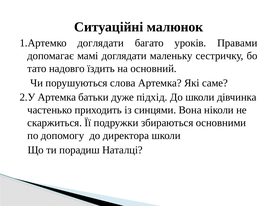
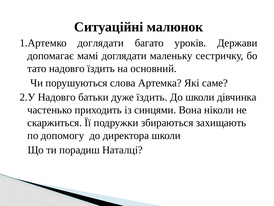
Правами: Правами -> Держави
2.У Артемка: Артемка -> Надовго
дуже підхід: підхід -> їздить
основними: основними -> захищають
